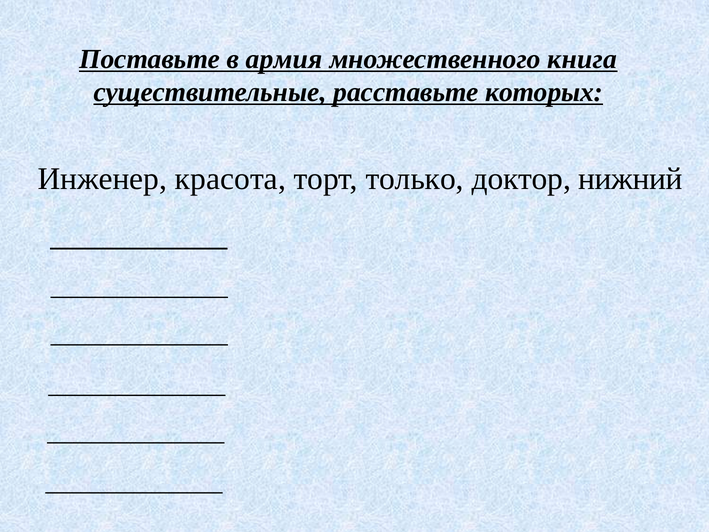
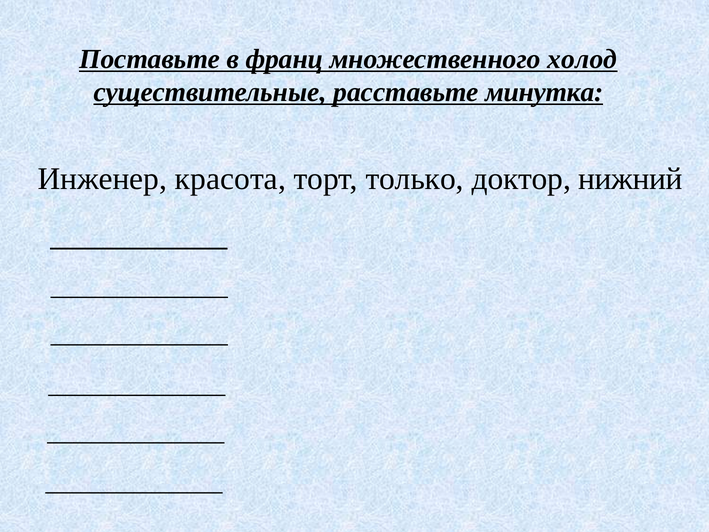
армия: армия -> франц
книга: книга -> холод
которых: которых -> минутка
